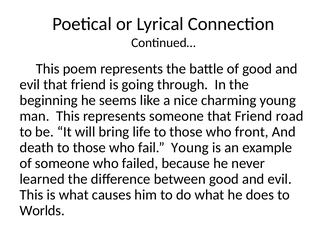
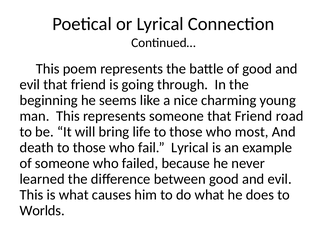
front: front -> most
fail Young: Young -> Lyrical
